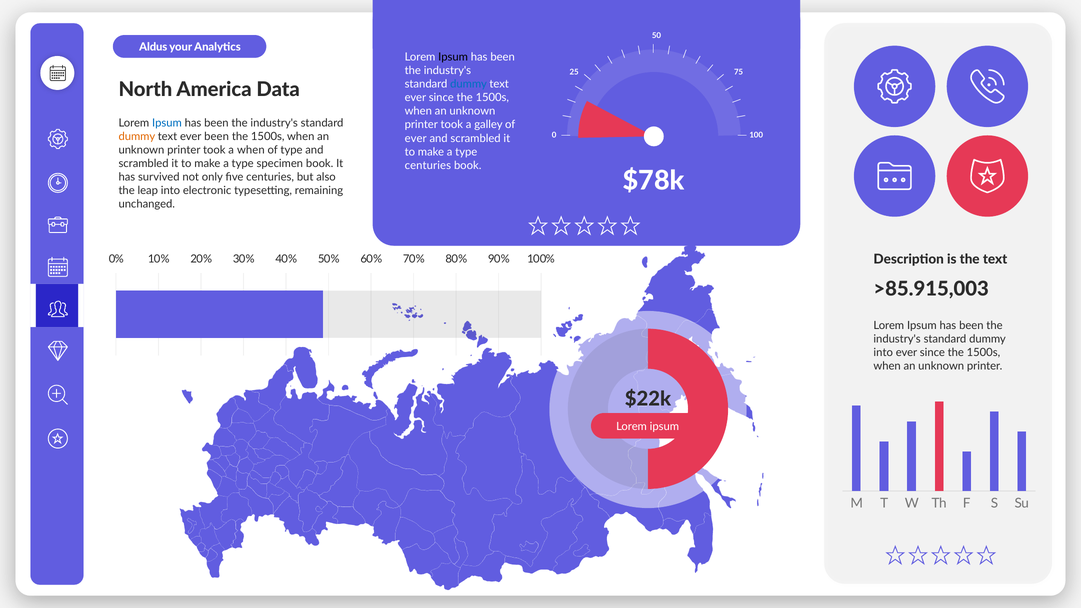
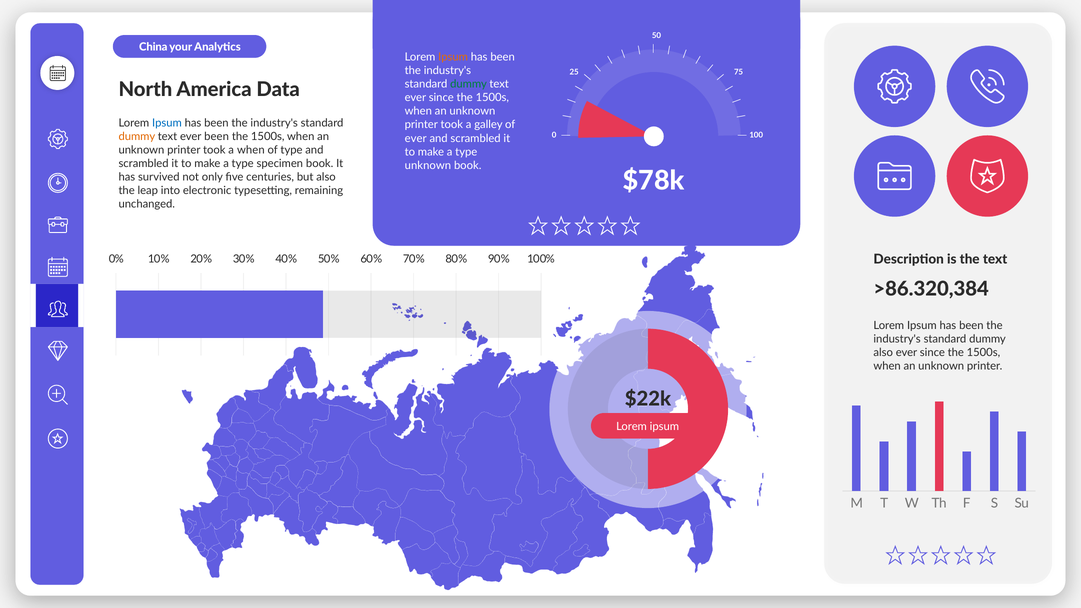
Aldus: Aldus -> China
Ipsum at (453, 57) colour: black -> orange
dummy at (469, 84) colour: blue -> green
centuries at (428, 165): centuries -> unknown
>85.915,003: >85.915,003 -> >86.320,384
into at (883, 352): into -> also
